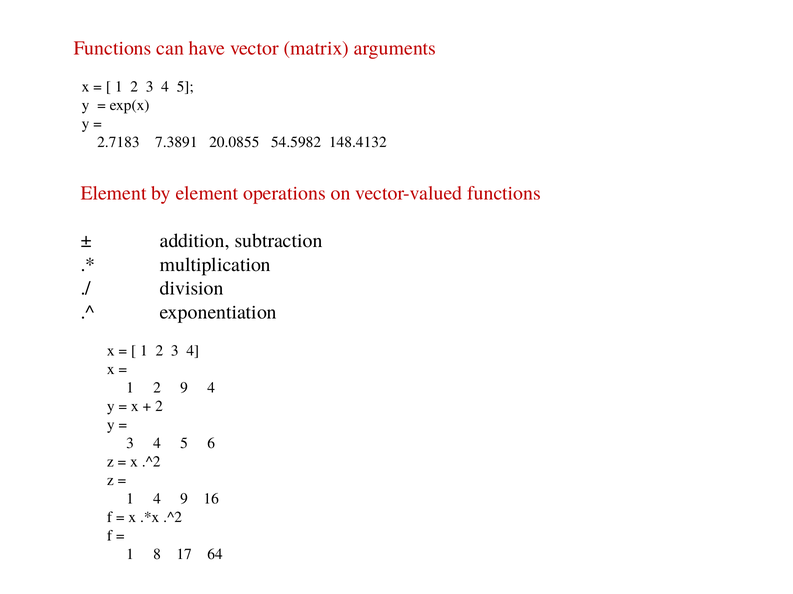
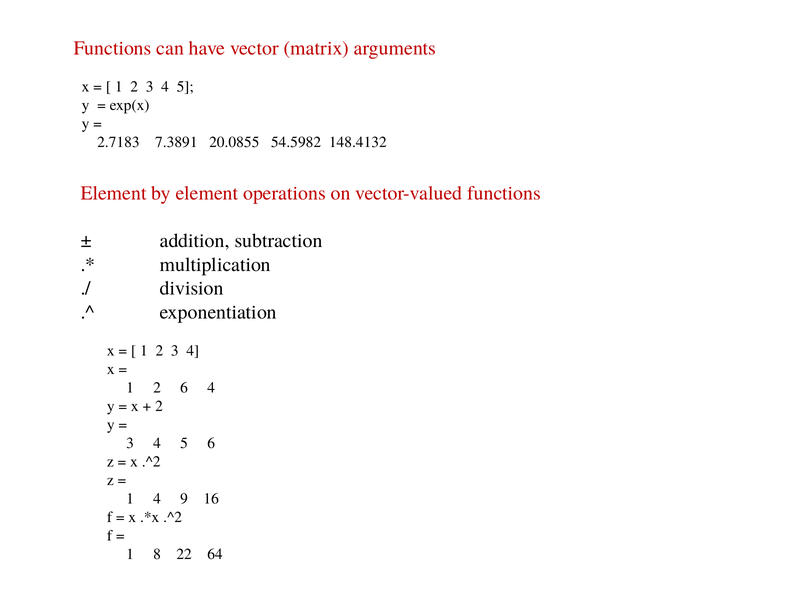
2 9: 9 -> 6
17: 17 -> 22
